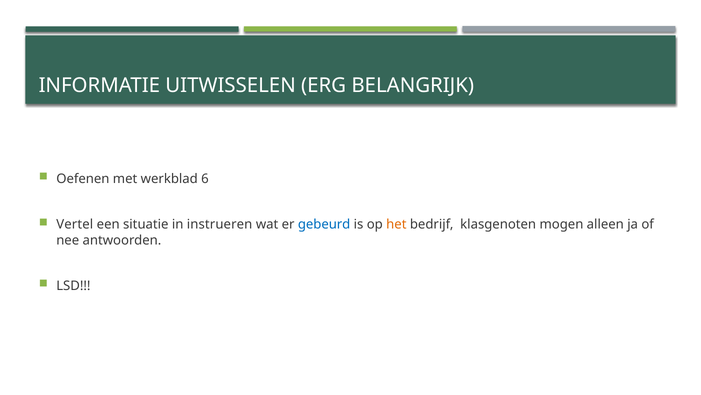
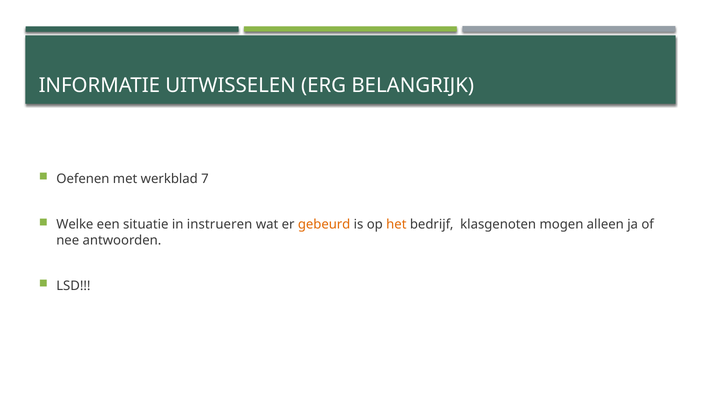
6: 6 -> 7
Vertel: Vertel -> Welke
gebeurd colour: blue -> orange
